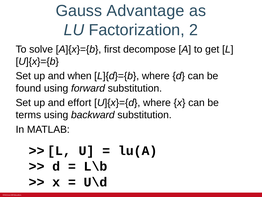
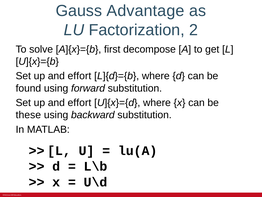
when at (80, 76): when -> effort
terms: terms -> these
